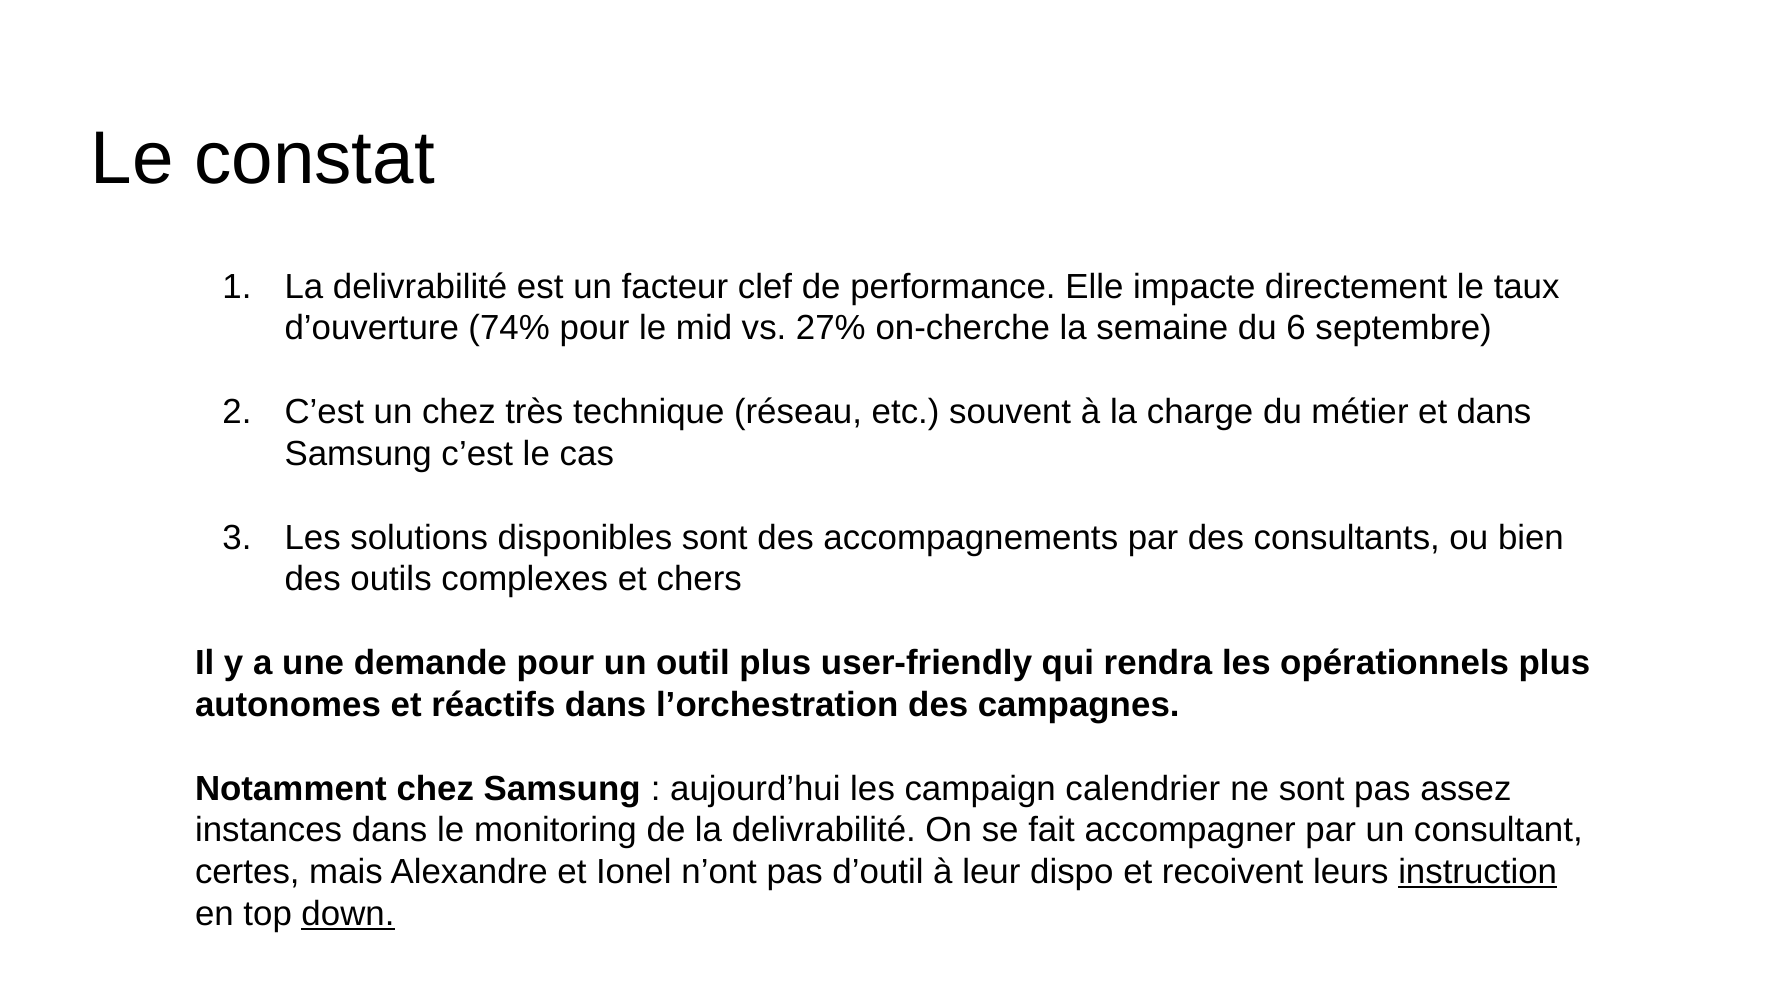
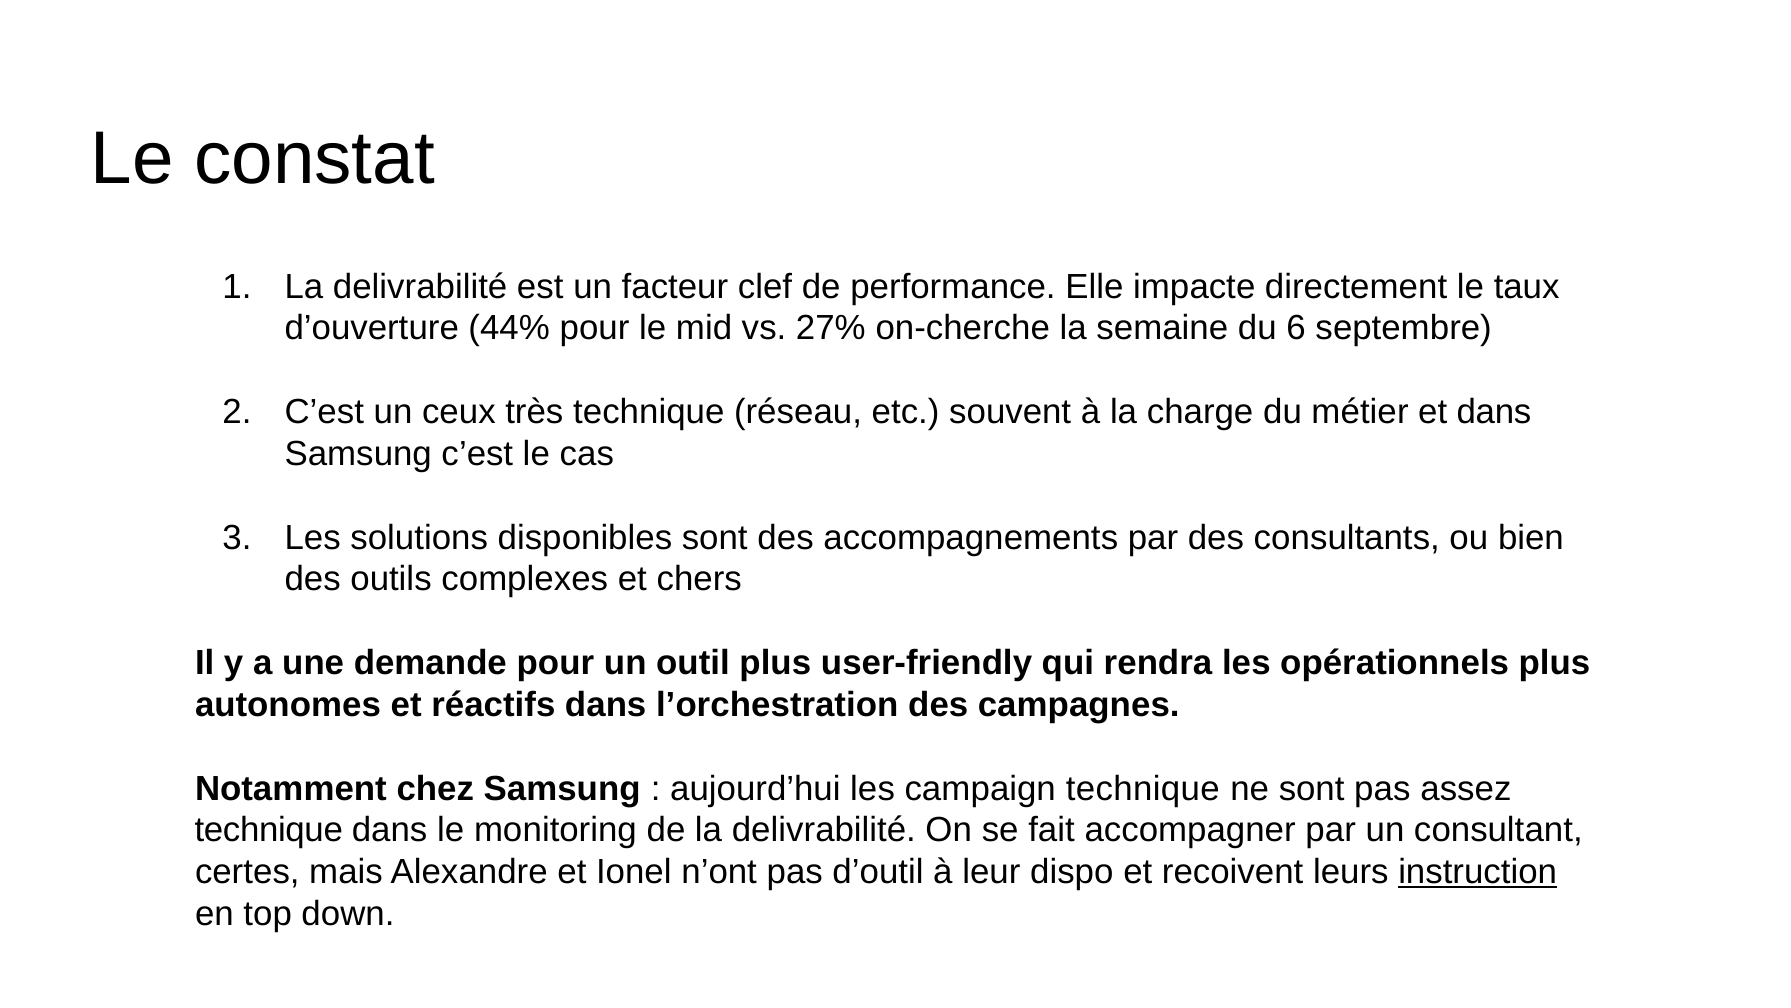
74%: 74% -> 44%
un chez: chez -> ceux
campaign calendrier: calendrier -> technique
instances at (269, 830): instances -> technique
down underline: present -> none
